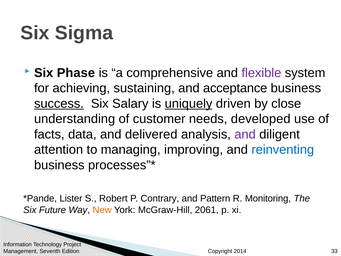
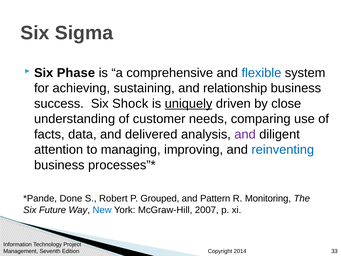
flexible colour: purple -> blue
acceptance: acceptance -> relationship
success underline: present -> none
Salary: Salary -> Shock
developed: developed -> comparing
Lister: Lister -> Done
Contrary: Contrary -> Grouped
New colour: orange -> blue
2061: 2061 -> 2007
